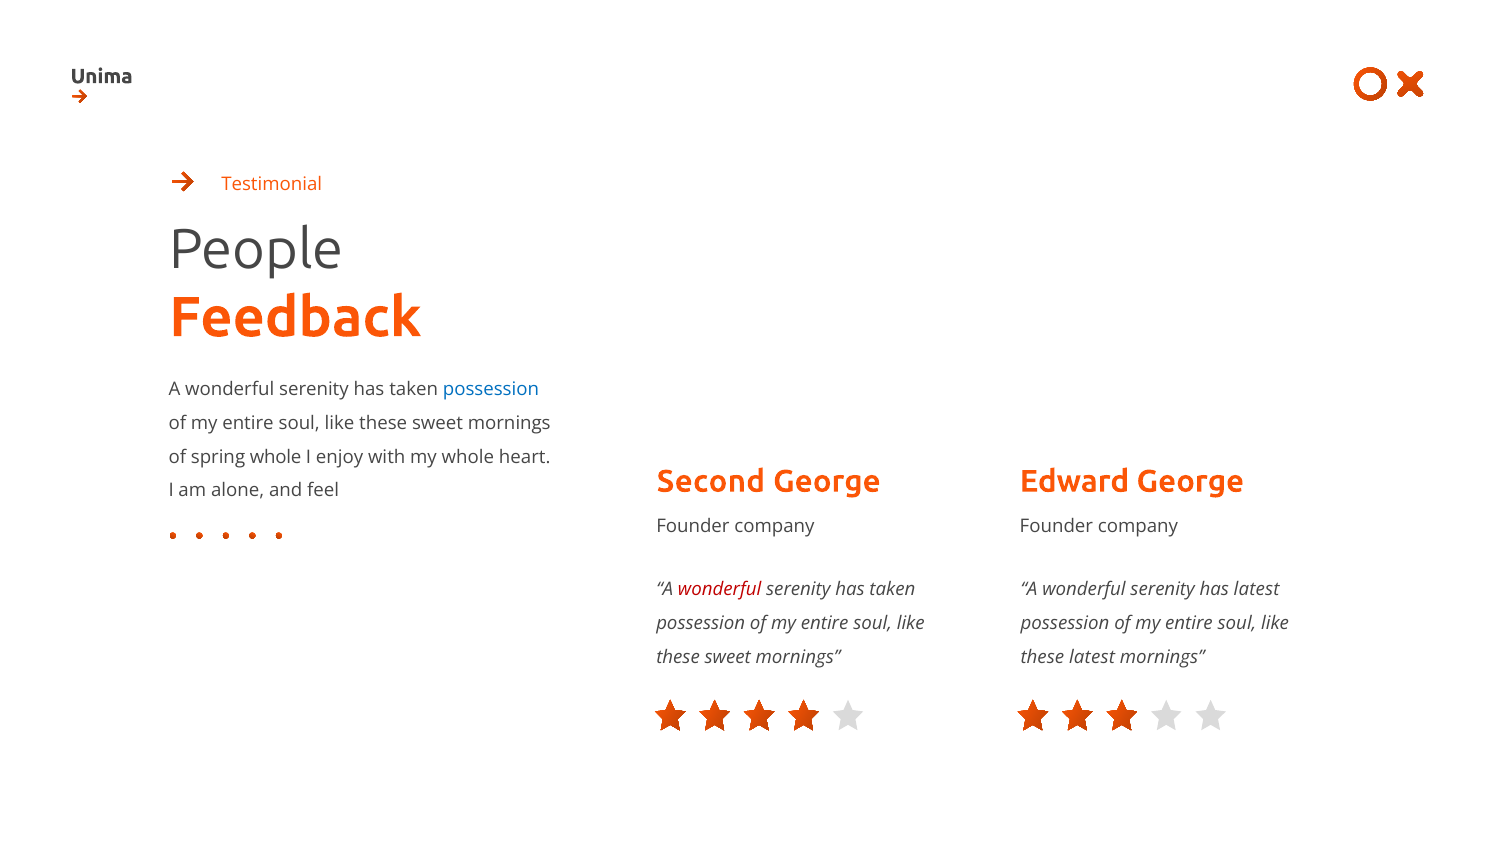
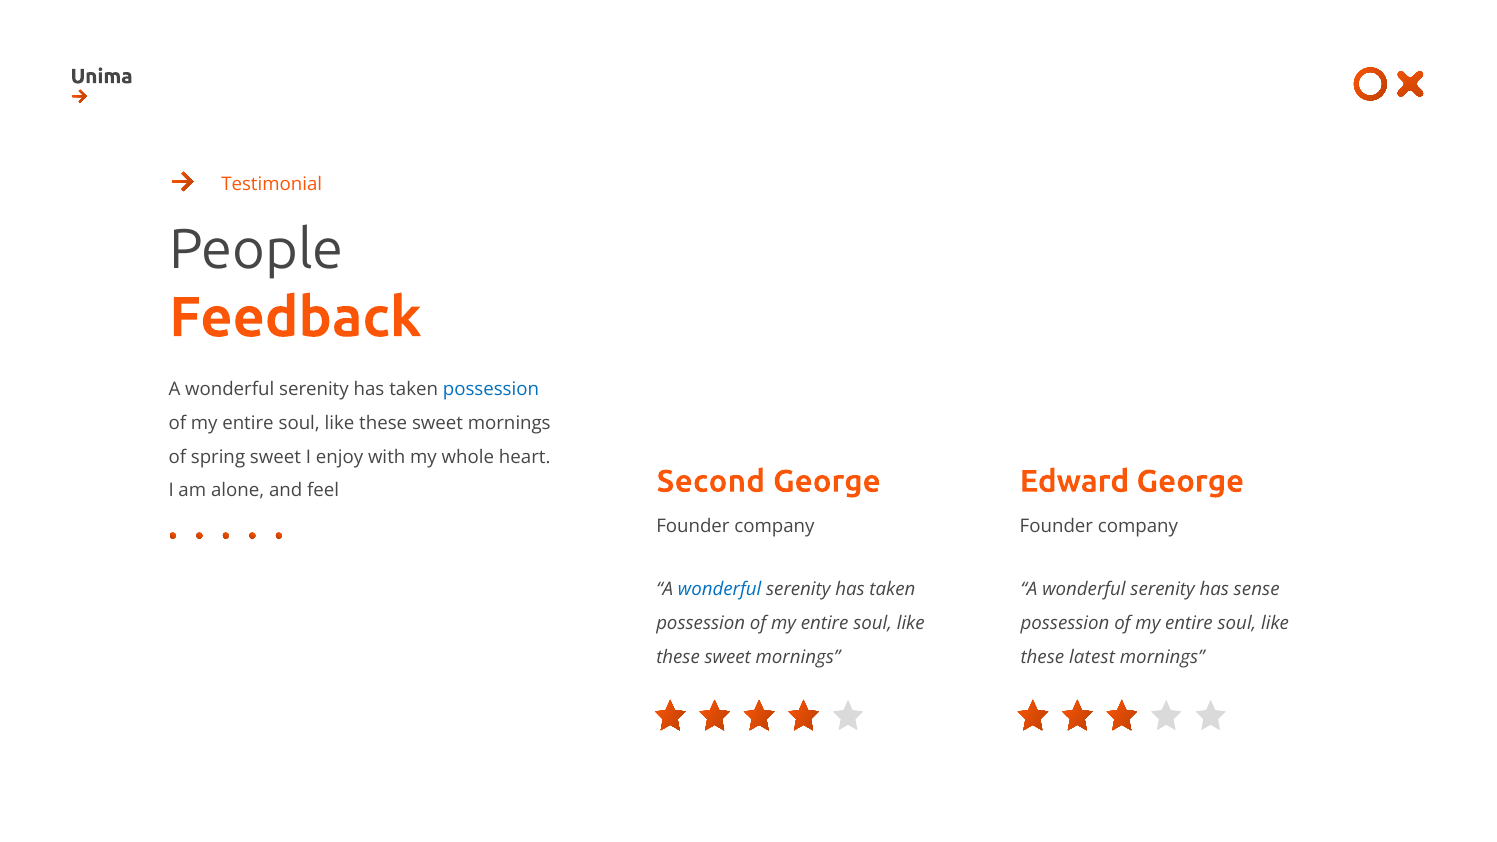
spring whole: whole -> sweet
wonderful at (720, 590) colour: red -> blue
has latest: latest -> sense
